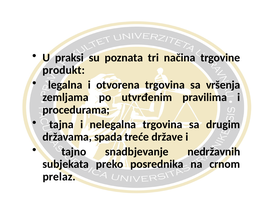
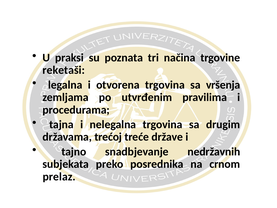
produkt: produkt -> reketaši
spada: spada -> trećoj
